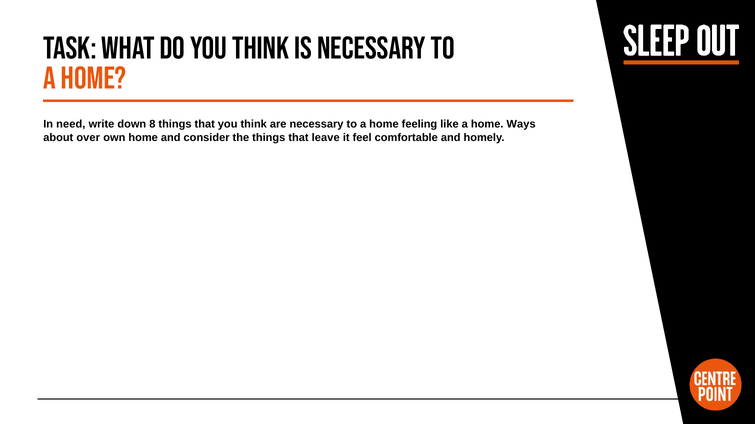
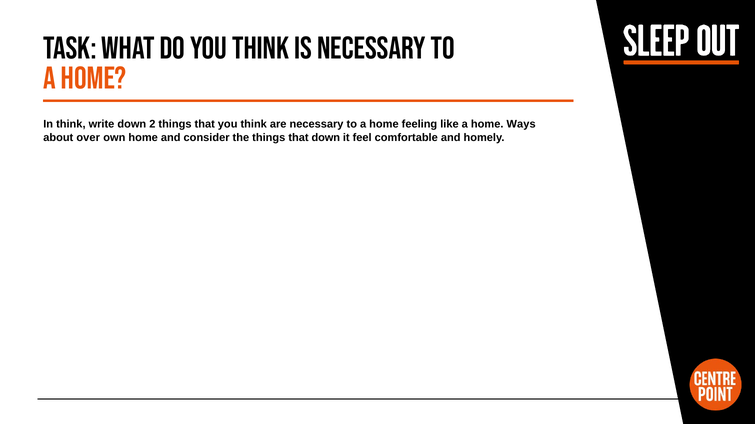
In need: need -> think
8: 8 -> 2
that leave: leave -> down
